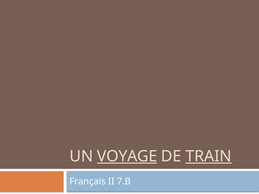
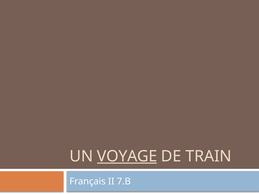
TRAIN underline: present -> none
